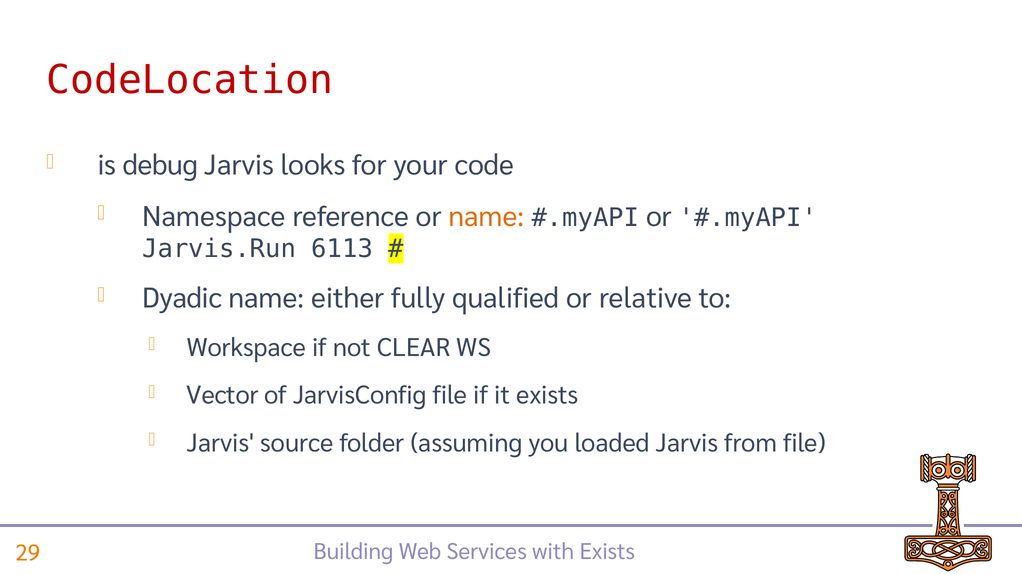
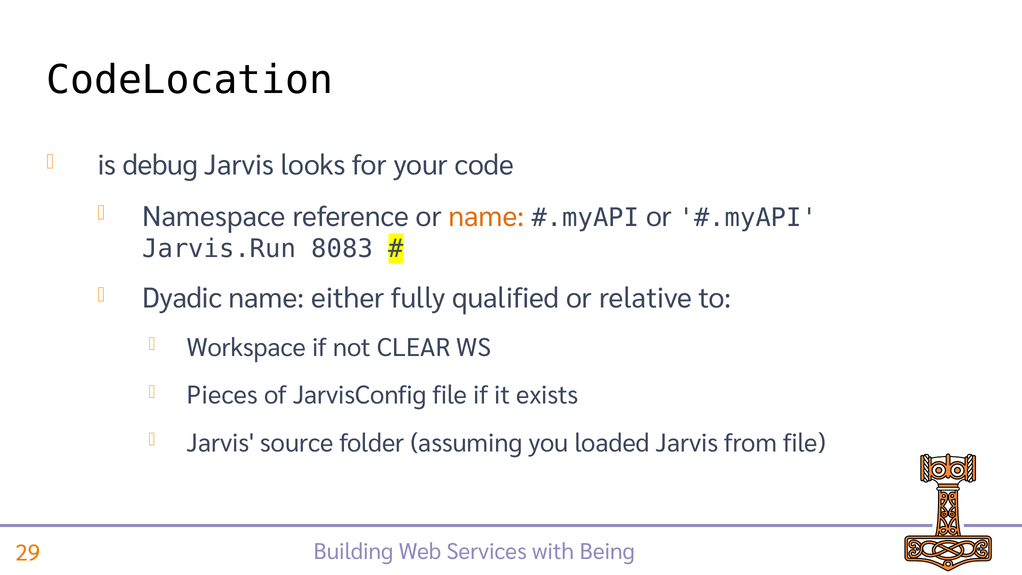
CodeLocation colour: red -> black
6113: 6113 -> 8083
Vector: Vector -> Pieces
Exists at (607, 552): Exists -> Being
